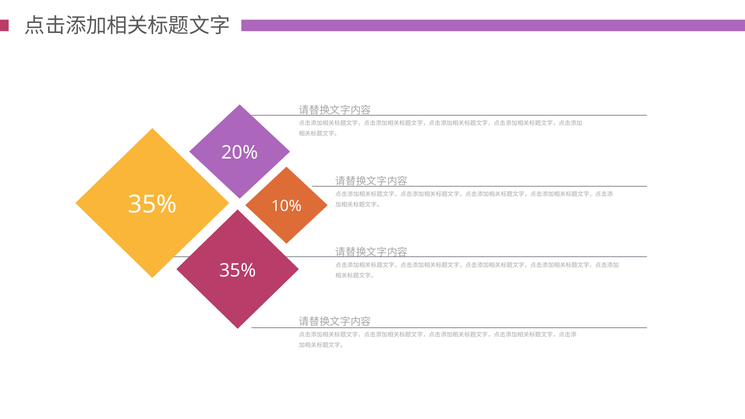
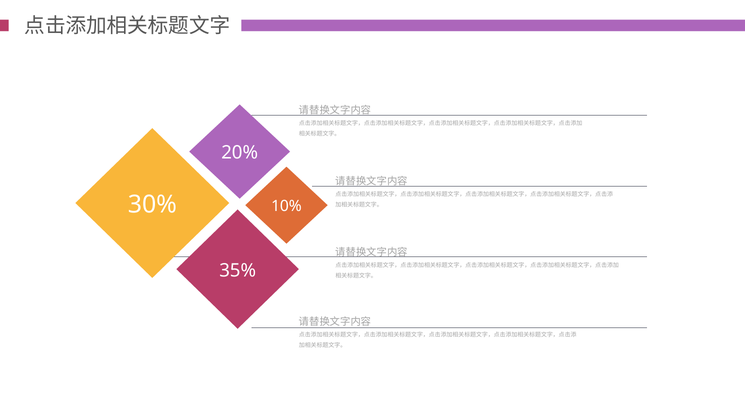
35% at (152, 205): 35% -> 30%
